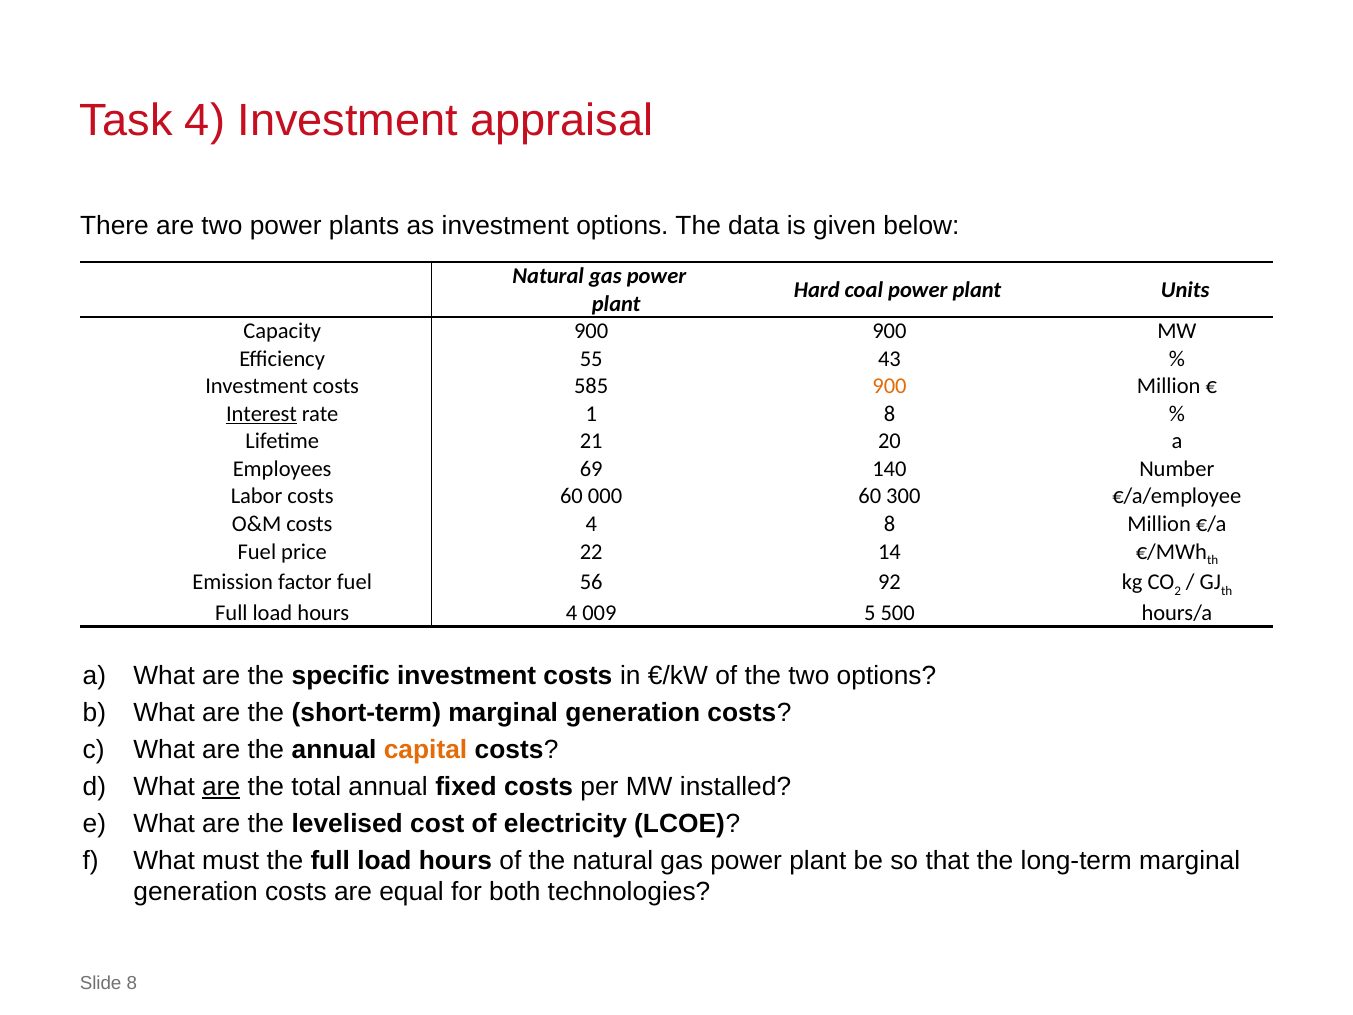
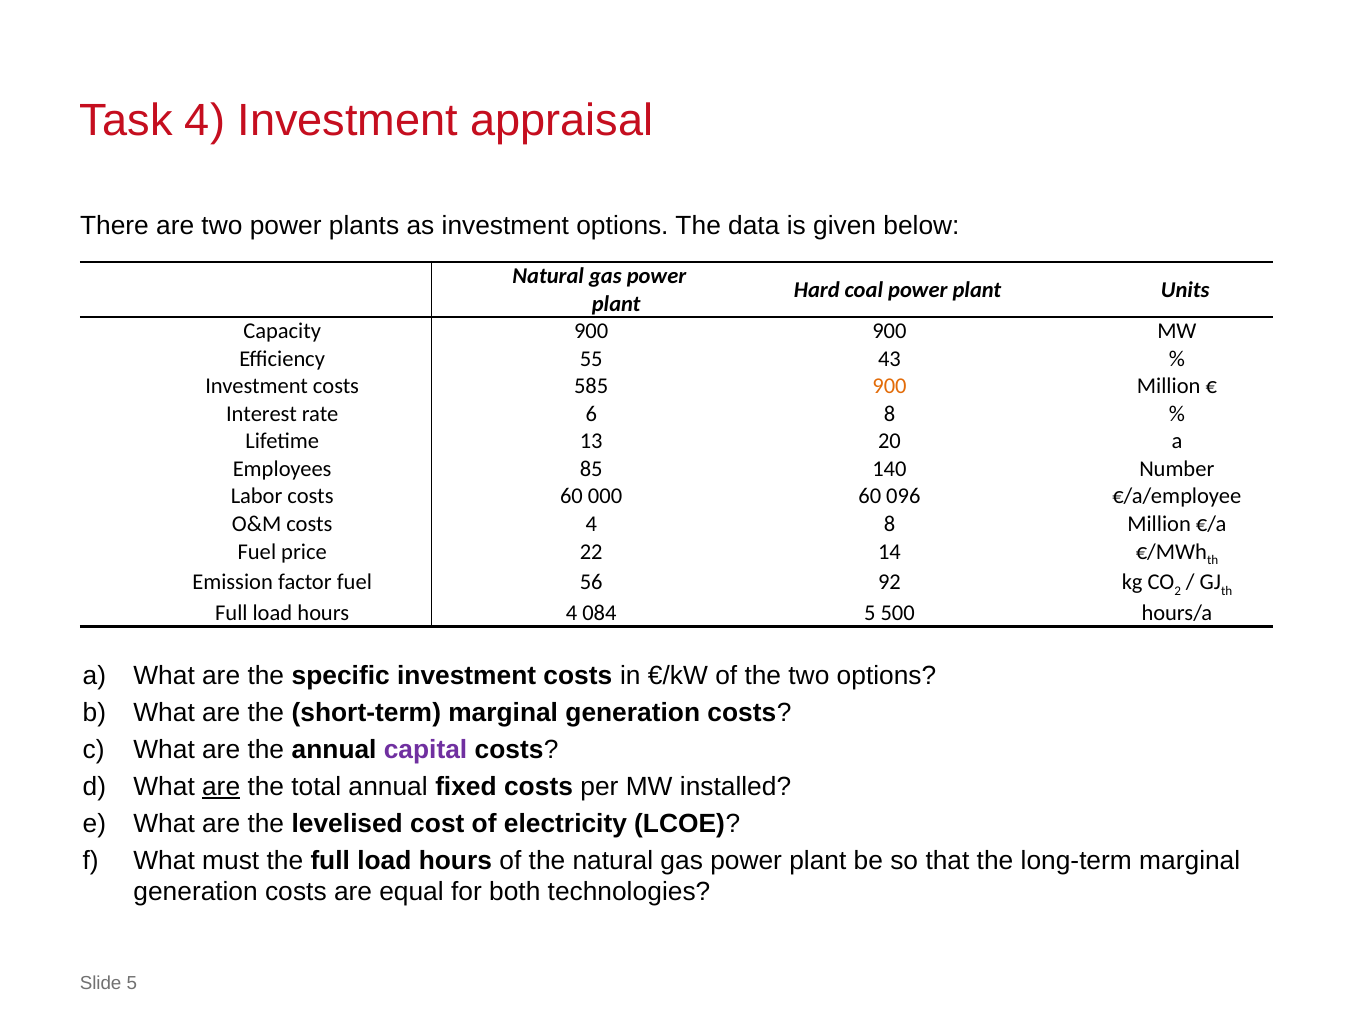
Interest underline: present -> none
1: 1 -> 6
21: 21 -> 13
69: 69 -> 85
300: 300 -> 096
009: 009 -> 084
capital colour: orange -> purple
Slide 8: 8 -> 5
